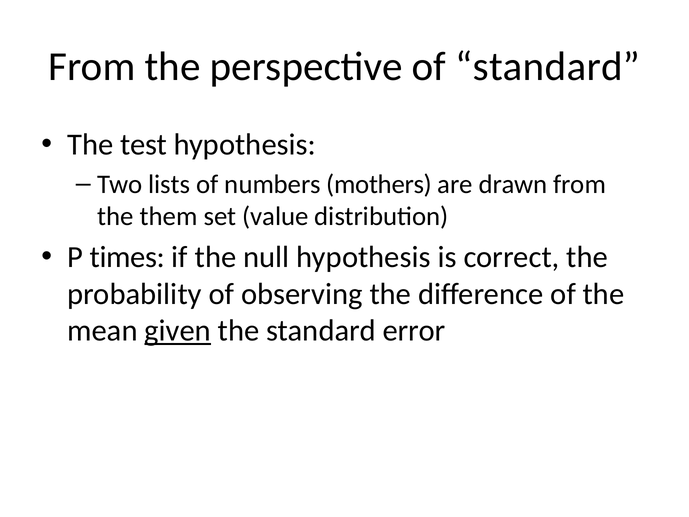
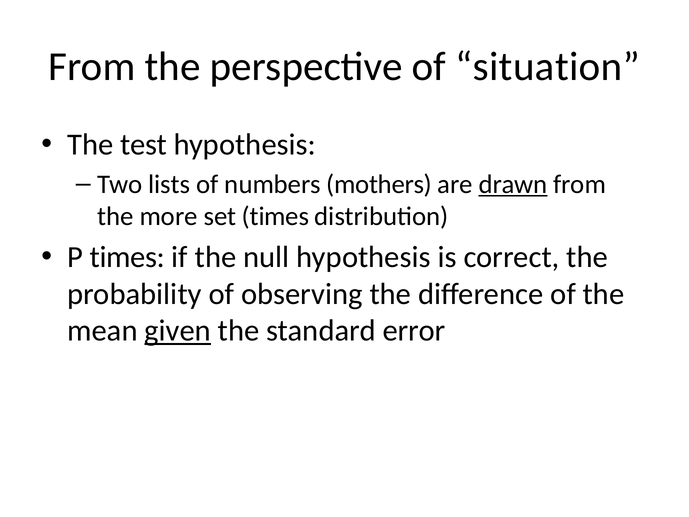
of standard: standard -> situation
drawn underline: none -> present
them: them -> more
set value: value -> times
